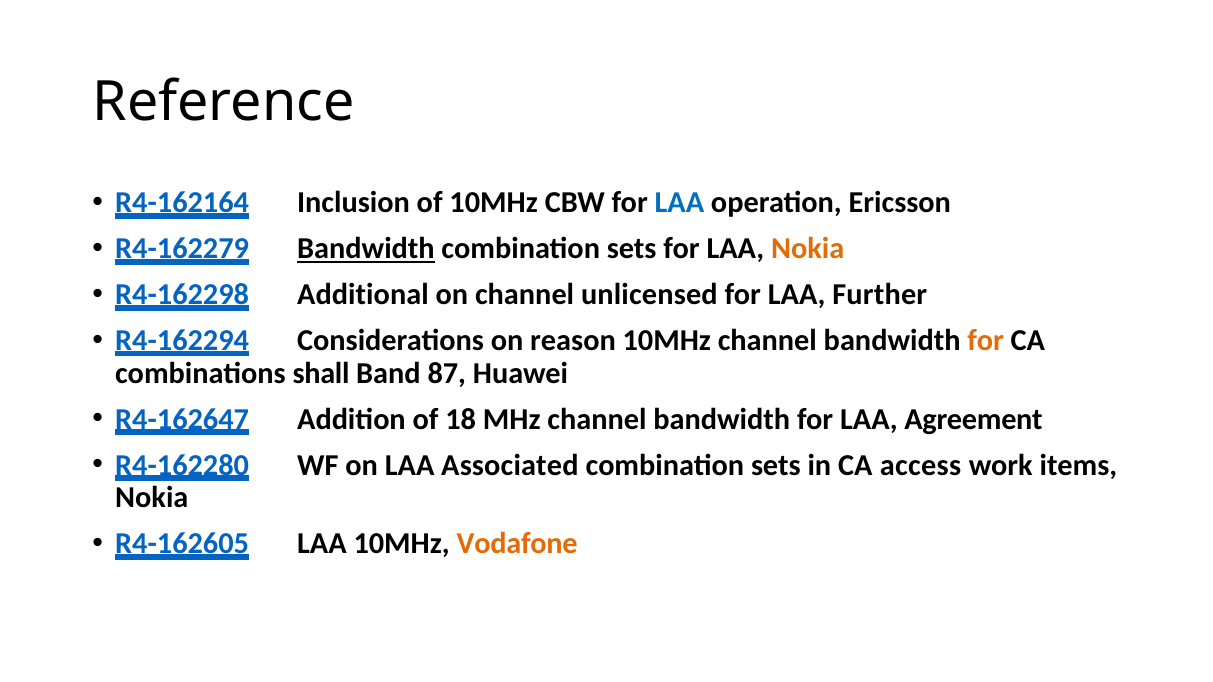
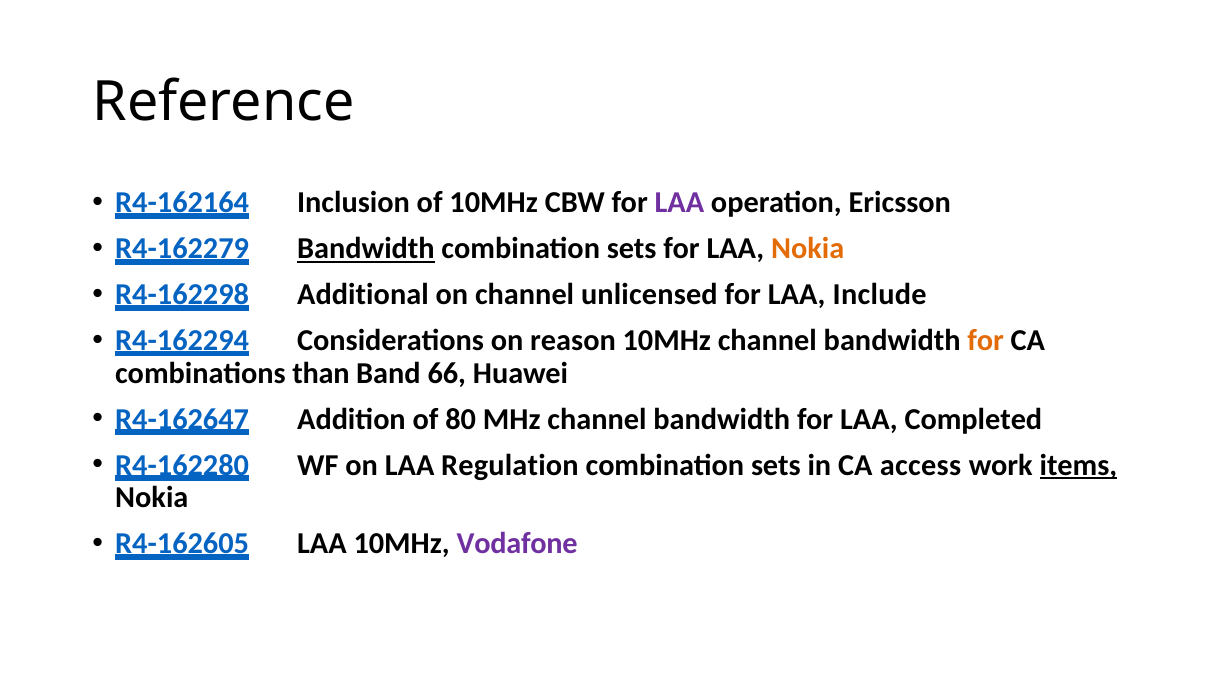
LAA at (679, 203) colour: blue -> purple
Further: Further -> Include
shall: shall -> than
87: 87 -> 66
18: 18 -> 80
Agreement: Agreement -> Completed
Associated: Associated -> Regulation
items underline: none -> present
Vodafone colour: orange -> purple
